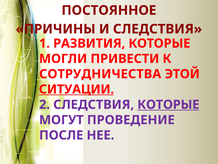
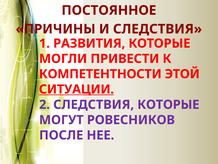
СОТРУДНИЧЕСТВА: СОТРУДНИЧЕСТВА -> КОМПЕТЕНТНОСТИ
КОТОРЫЕ at (168, 104) underline: present -> none
ПРОВЕДЕНИЕ: ПРОВЕДЕНИЕ -> РОВЕСНИКОВ
